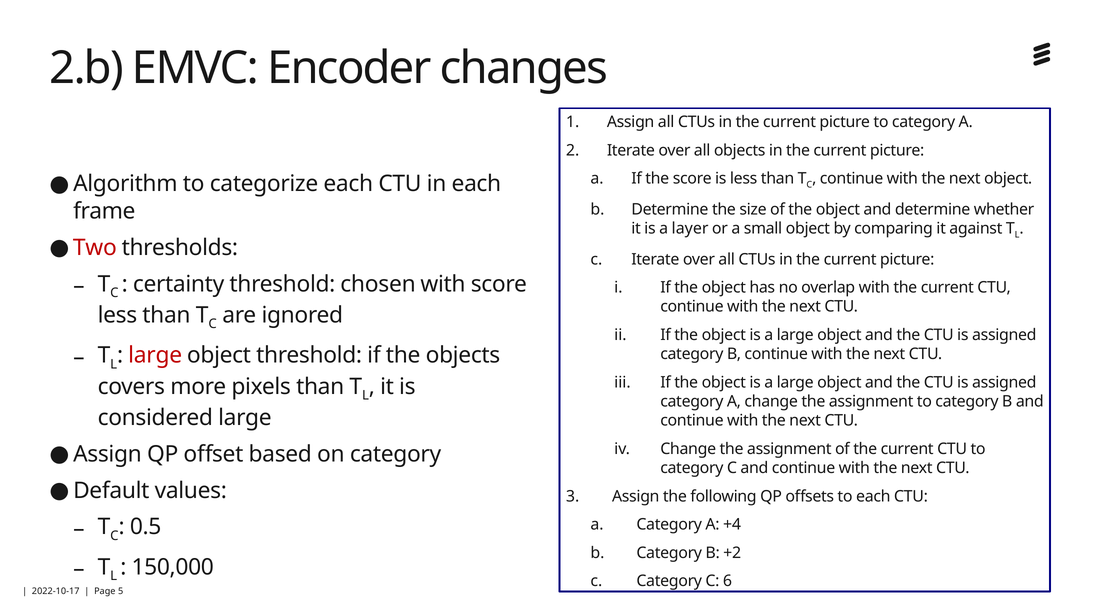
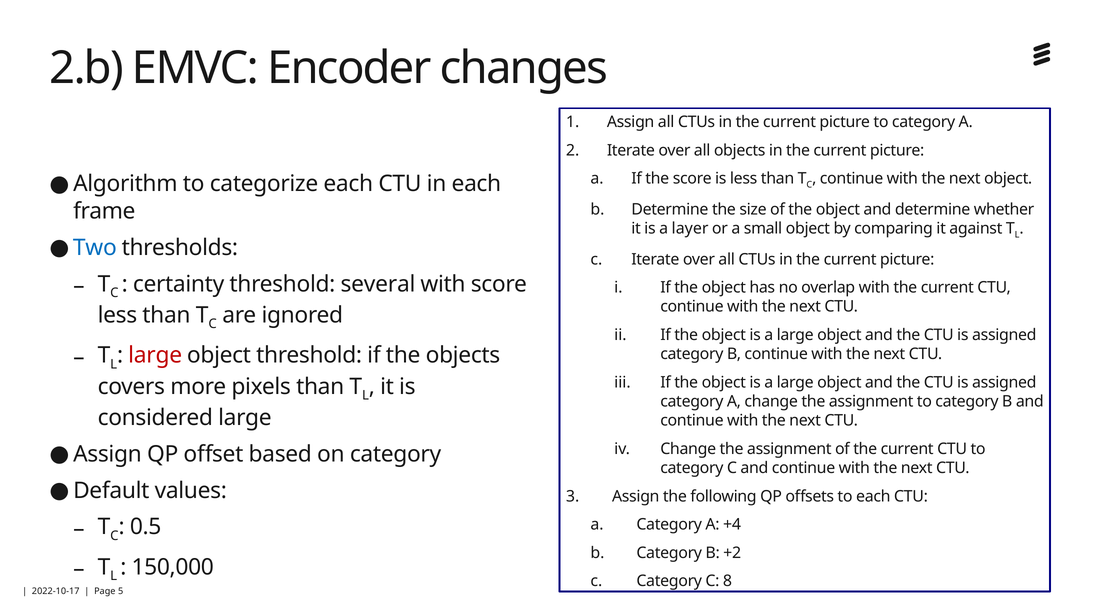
Two colour: red -> blue
chosen: chosen -> several
6: 6 -> 8
